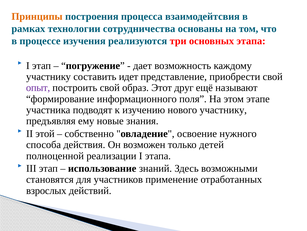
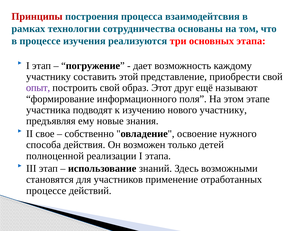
Принципы colour: orange -> red
идет: идет -> этой
этой: этой -> свое
взрослых at (46, 190): взрослых -> процессе
